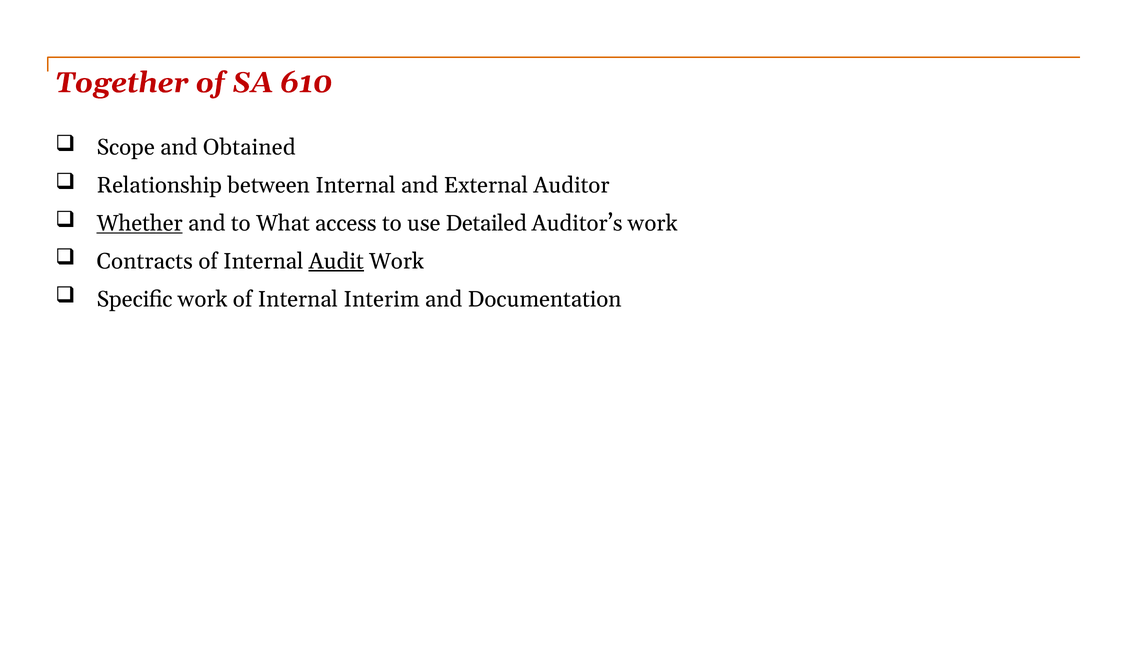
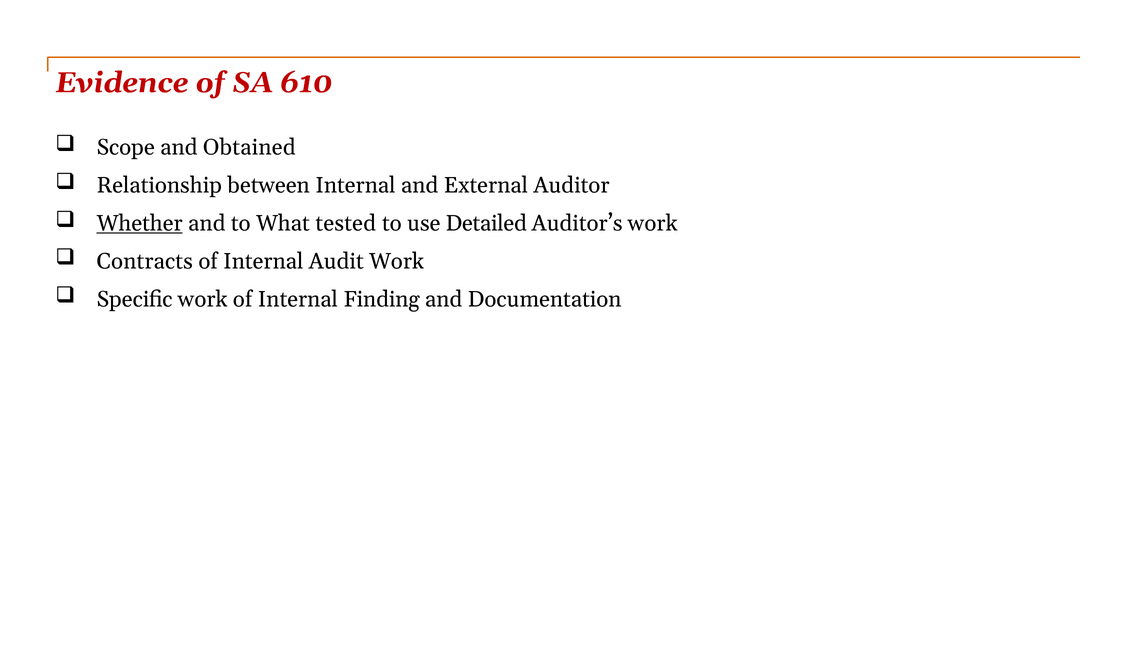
Together: Together -> Evidence
access: access -> tested
Audit underline: present -> none
Interim: Interim -> Finding
